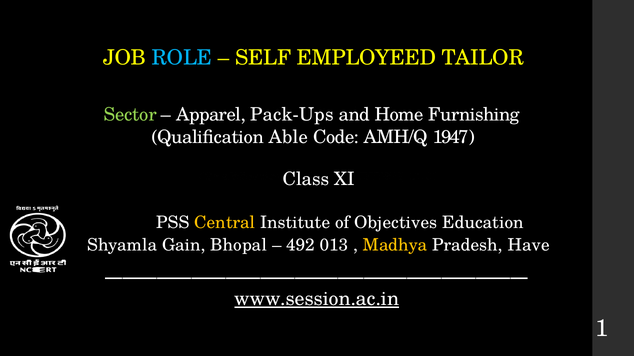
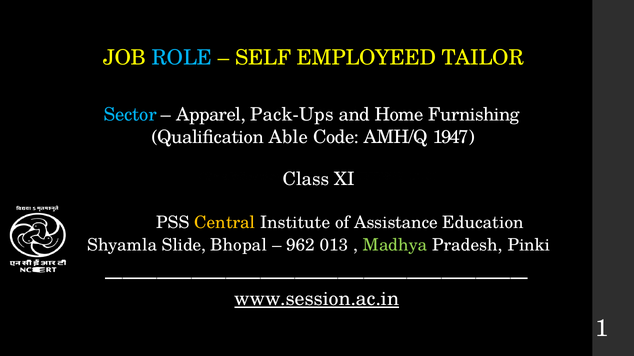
Sector colour: light green -> light blue
Objectives: Objectives -> Assistance
Gain: Gain -> Slide
492: 492 -> 962
Madhya colour: yellow -> light green
Have: Have -> Pinki
